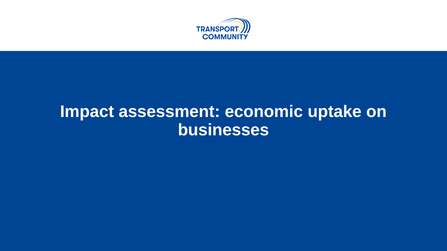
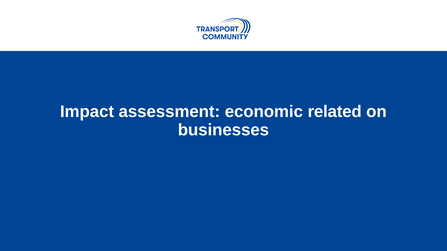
uptake: uptake -> related
